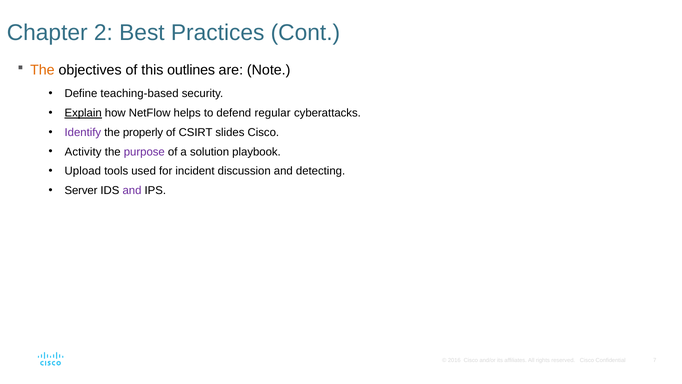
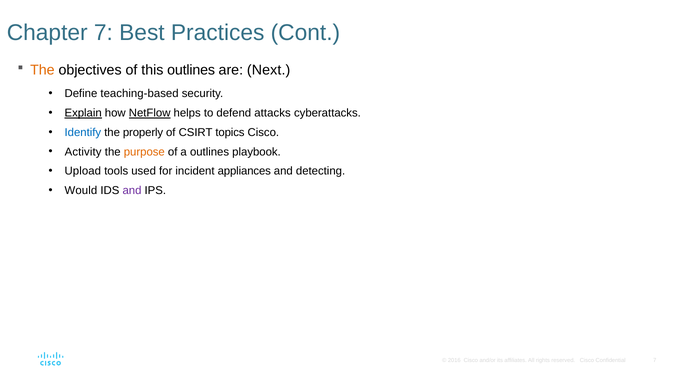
Chapter 2: 2 -> 7
Note: Note -> Next
NetFlow underline: none -> present
regular: regular -> attacks
Identify colour: purple -> blue
slides: slides -> topics
purpose colour: purple -> orange
a solution: solution -> outlines
discussion: discussion -> appliances
Server: Server -> Would
